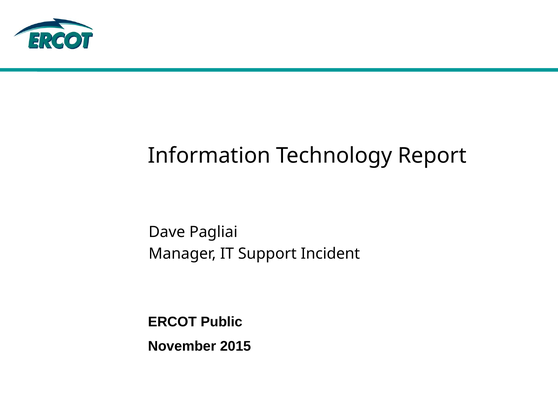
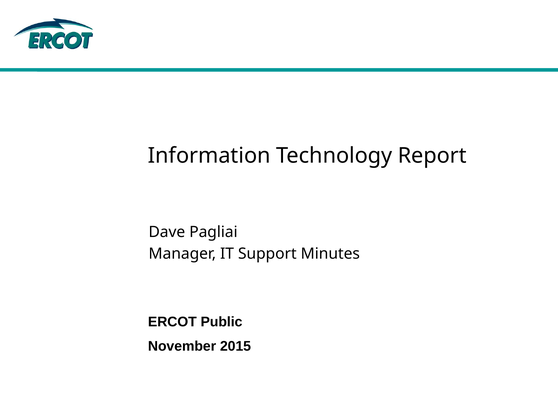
Incident: Incident -> Minutes
